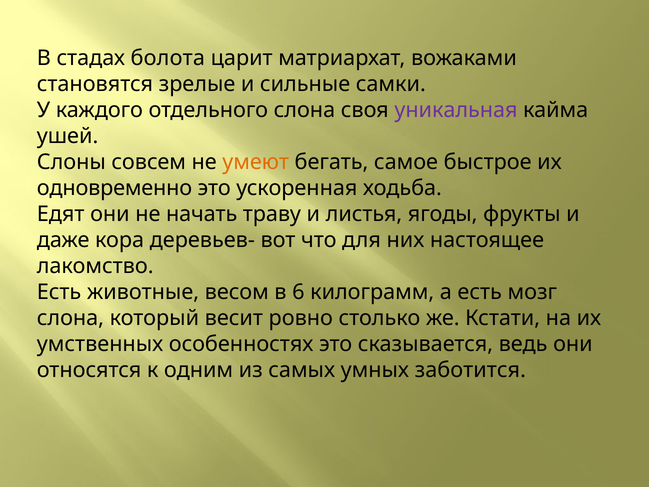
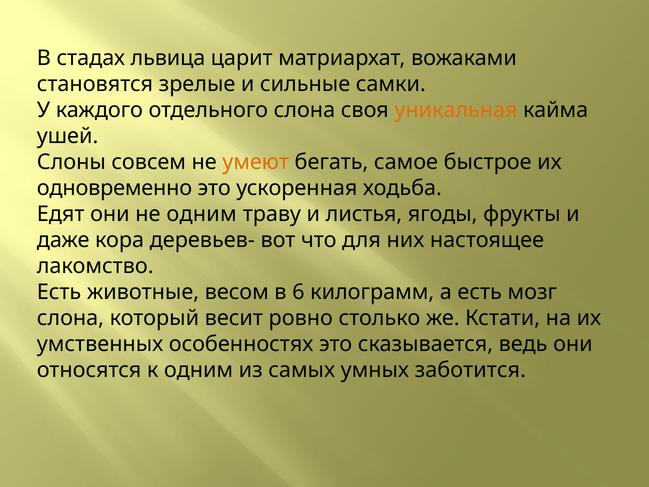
болота: болота -> львица
уникальная colour: purple -> orange
не начать: начать -> одним
